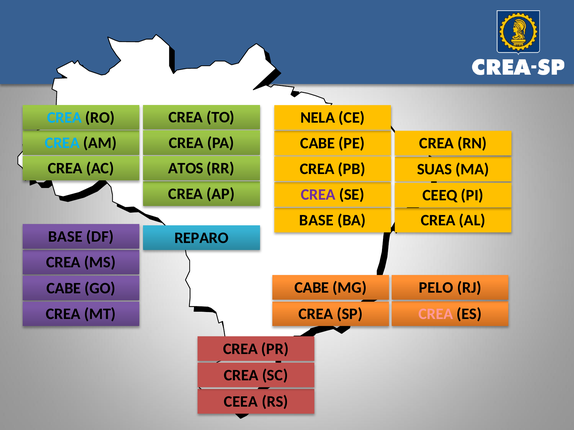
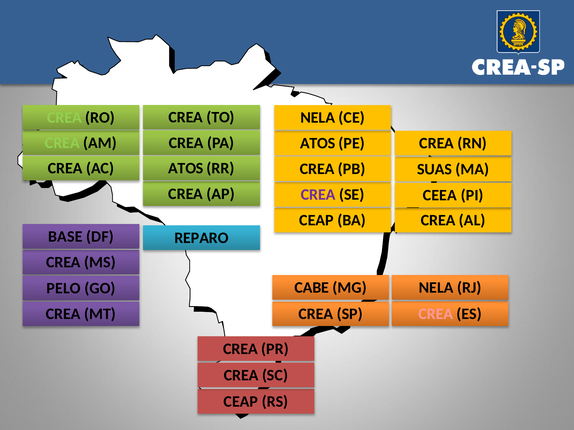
CREA at (64, 118) colour: light blue -> light green
CREA at (62, 143) colour: light blue -> light green
CABE at (318, 143): CABE -> ATOS
CEEQ: CEEQ -> CEEA
BASE at (316, 221): BASE -> CEAP
PELO at (436, 288): PELO -> NELA
CABE at (64, 289): CABE -> PELO
CEEA at (241, 402): CEEA -> CEAP
